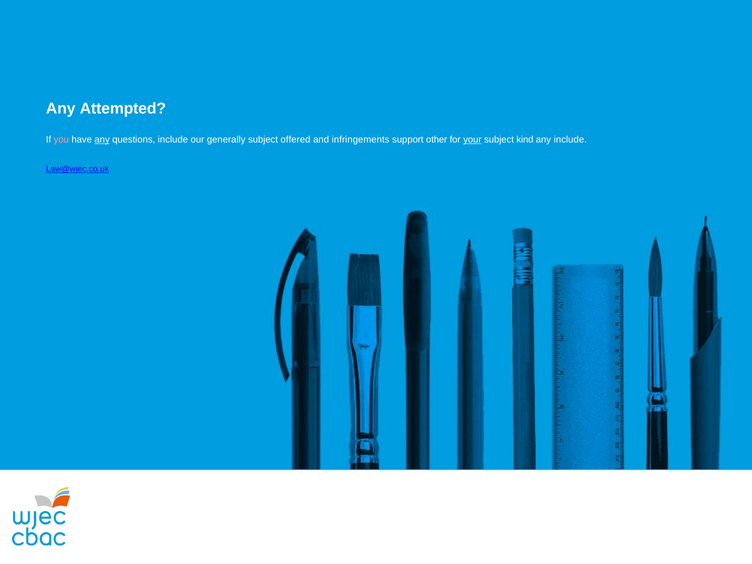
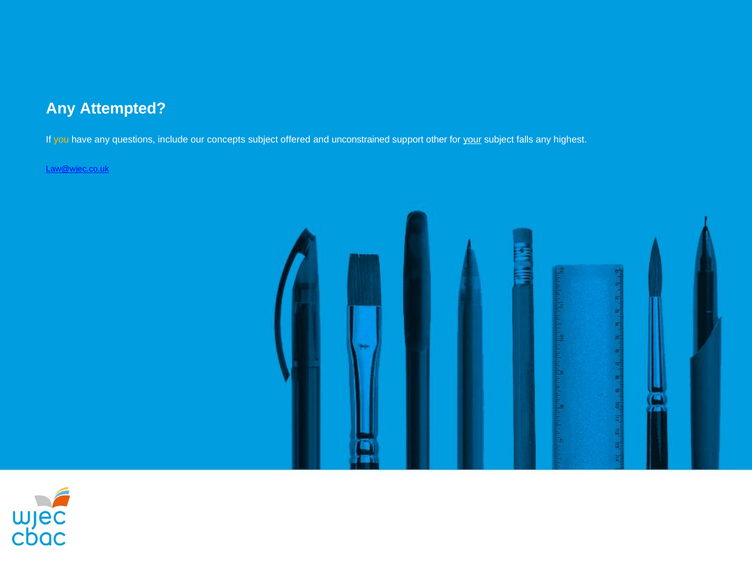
you colour: pink -> yellow
any at (102, 140) underline: present -> none
generally: generally -> concepts
infringements: infringements -> unconstrained
kind: kind -> falls
any include: include -> highest
